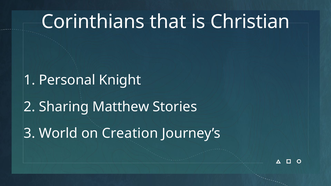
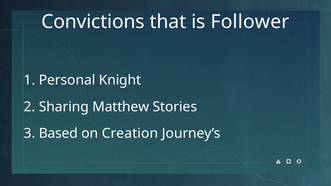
Corinthians: Corinthians -> Convictions
Christian: Christian -> Follower
World: World -> Based
